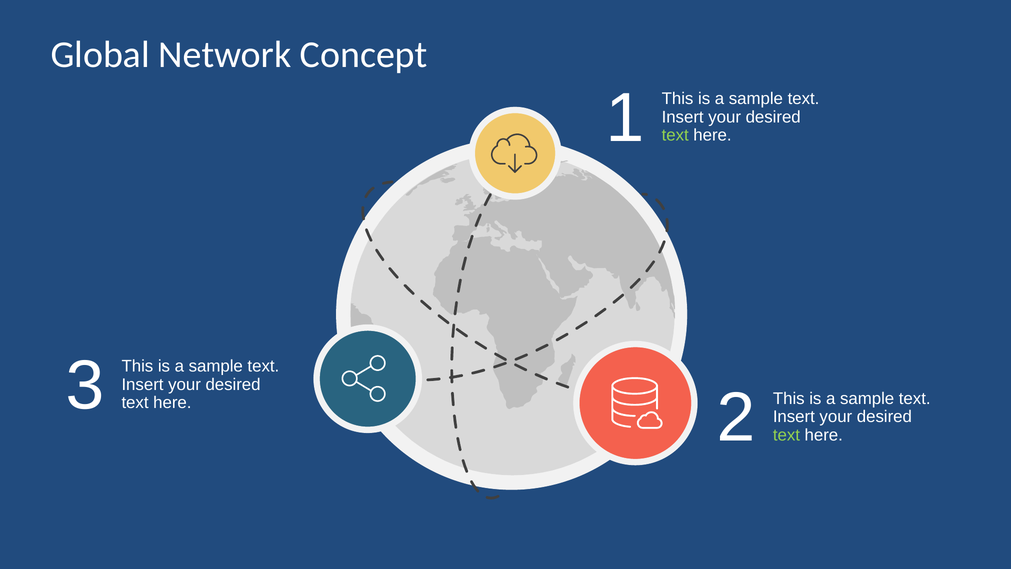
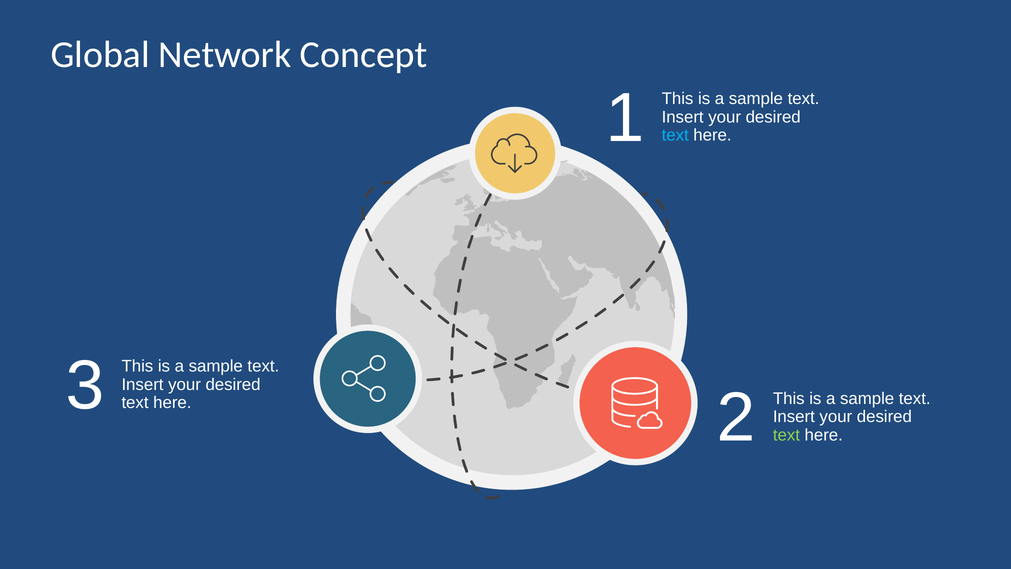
text at (675, 135) colour: light green -> light blue
